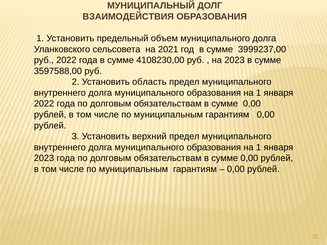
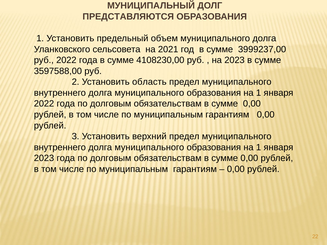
ВЗАИМОДЕЙСТВИЯ: ВЗАИМОДЕЙСТВИЯ -> ПРЕДСТАВЛЯЮТСЯ
